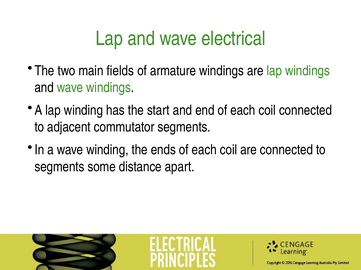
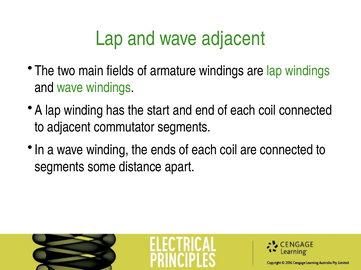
wave electrical: electrical -> adjacent
